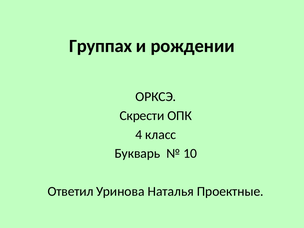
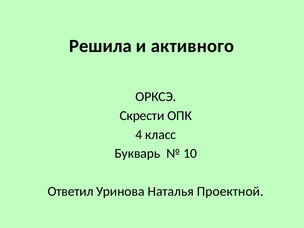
Группах: Группах -> Решила
рождении: рождении -> активного
Проектные: Проектные -> Проектной
